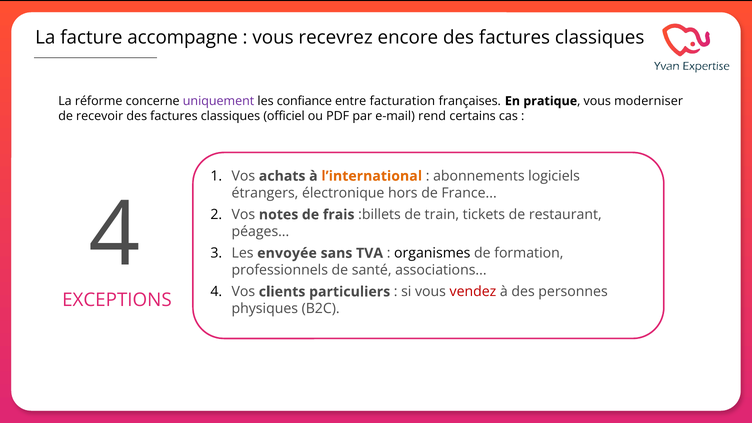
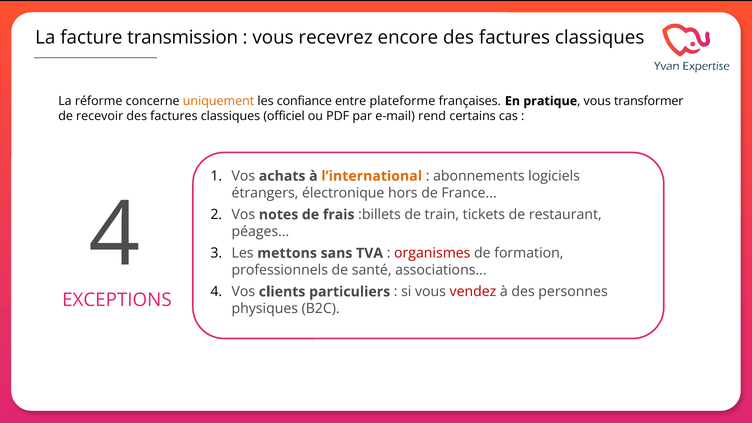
accompagne: accompagne -> transmission
uniquement colour: purple -> orange
facturation: facturation -> plateforme
moderniser: moderniser -> transformer
envoyée: envoyée -> mettons
organismes colour: black -> red
